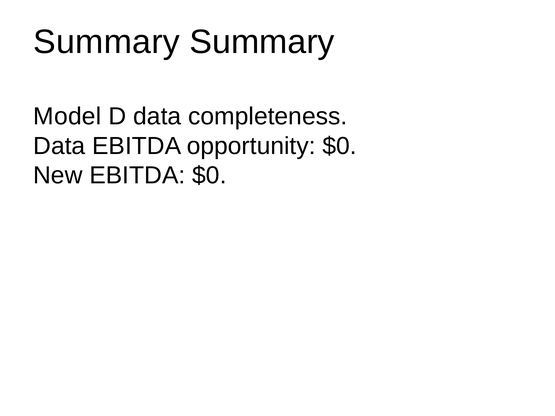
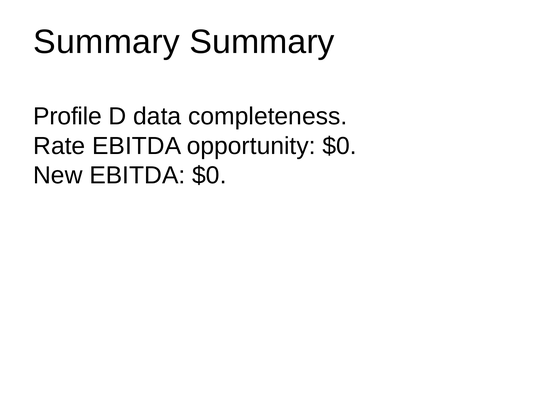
Model: Model -> Profile
Data at (59, 146): Data -> Rate
